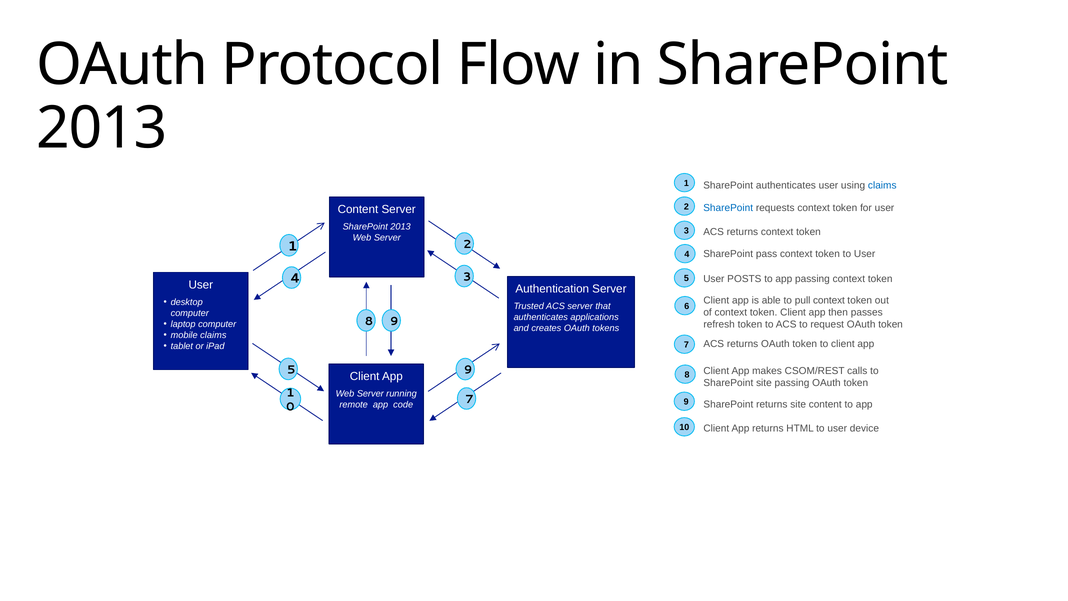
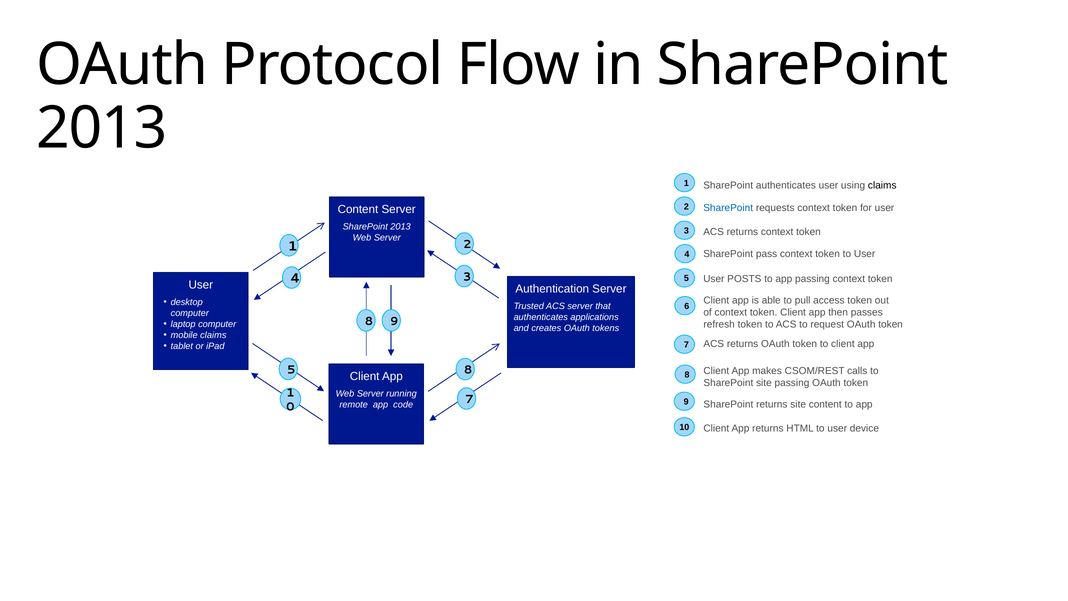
claims at (882, 185) colour: blue -> black
pull context: context -> access
5 9: 9 -> 8
